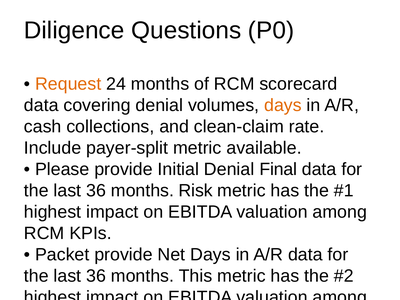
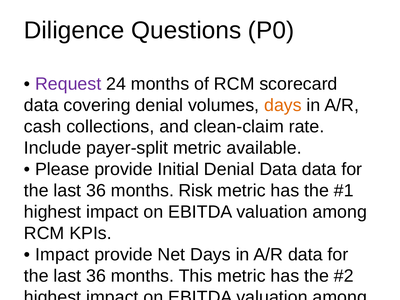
Request colour: orange -> purple
Denial Final: Final -> Data
Packet at (62, 255): Packet -> Impact
